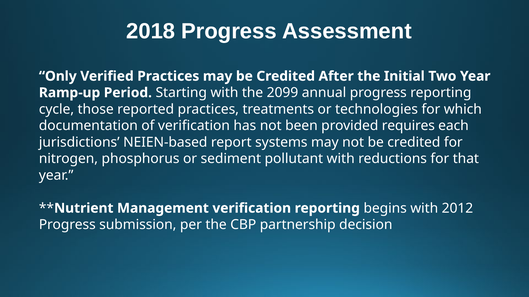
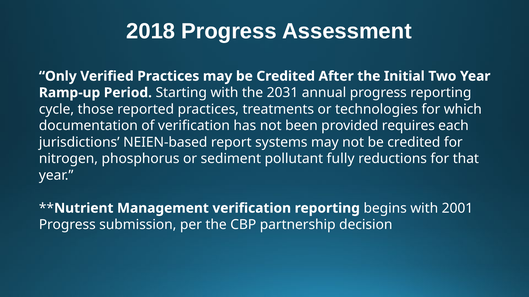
2099: 2099 -> 2031
pollutant with: with -> fully
2012: 2012 -> 2001
